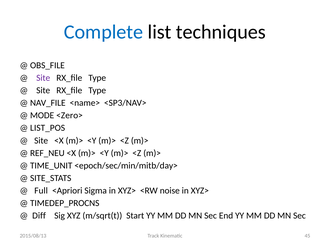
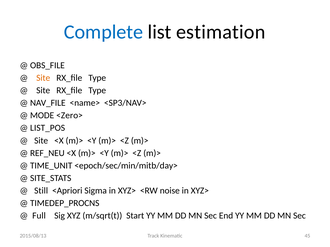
techniques: techniques -> estimation
Site at (43, 78) colour: purple -> orange
Full: Full -> Still
Diff: Diff -> Full
